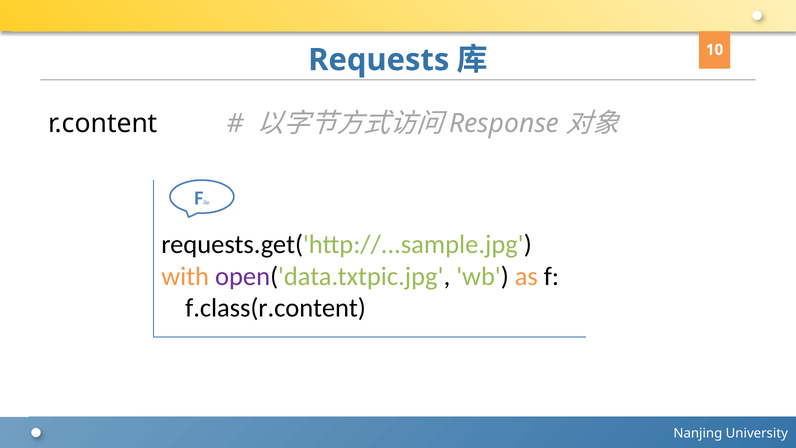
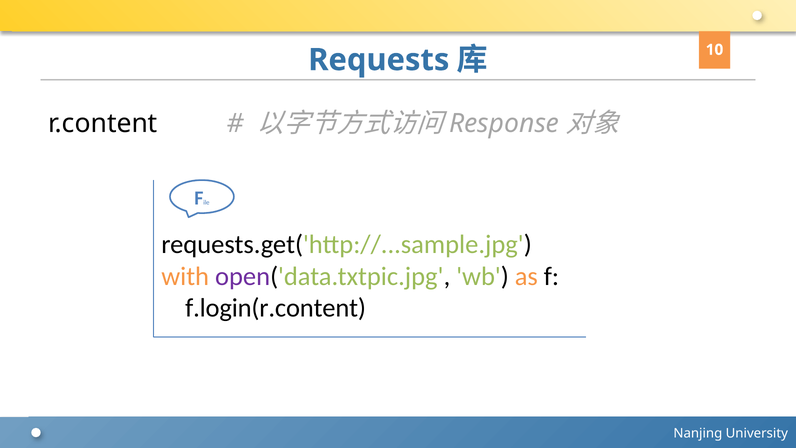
f.class(r.content: f.class(r.content -> f.login(r.content
